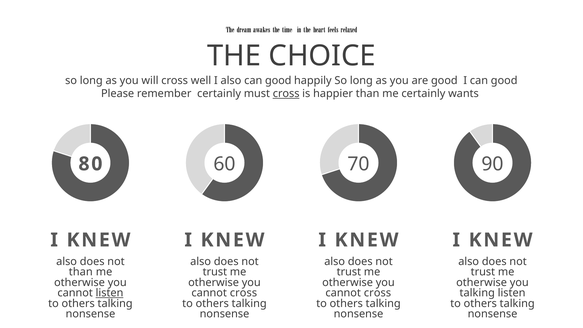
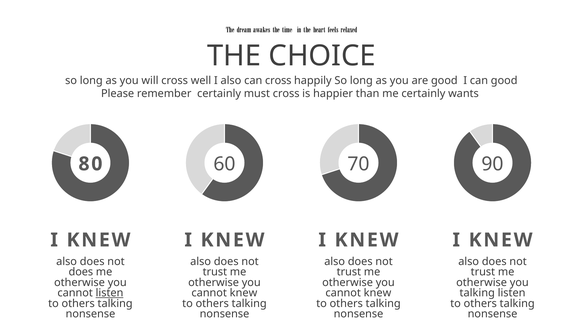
also can good: good -> cross
cross at (286, 94) underline: present -> none
than at (81, 272): than -> does
cross at (243, 293): cross -> knew
cross at (378, 293): cross -> knew
